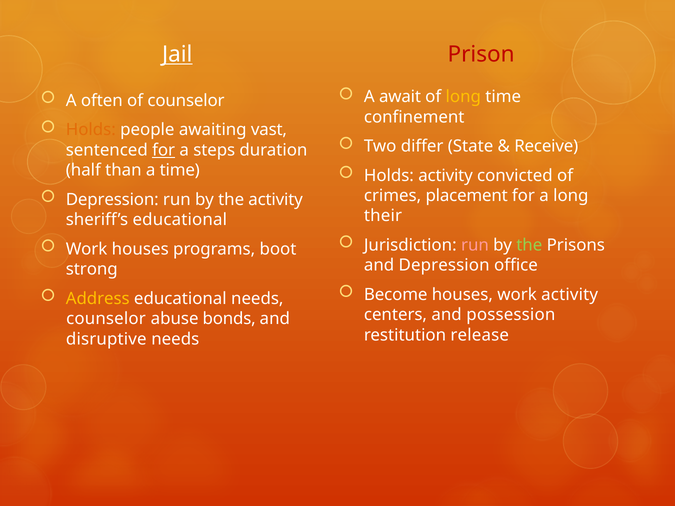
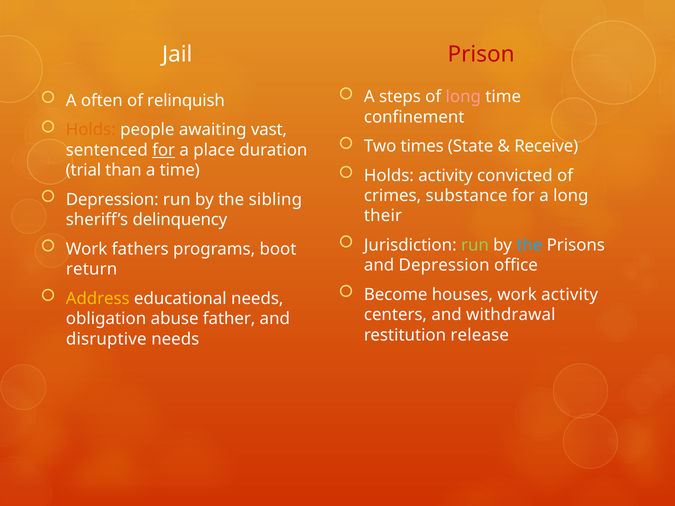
Jail underline: present -> none
await: await -> steps
long at (463, 97) colour: yellow -> pink
of counselor: counselor -> relinquish
differ: differ -> times
steps: steps -> place
half: half -> trial
the activity: activity -> sibling
placement: placement -> substance
sheriff’s educational: educational -> delinquency
run at (475, 245) colour: pink -> light green
the at (529, 245) colour: light green -> light blue
Work houses: houses -> fathers
strong: strong -> return
possession: possession -> withdrawal
counselor at (106, 319): counselor -> obligation
bonds: bonds -> father
